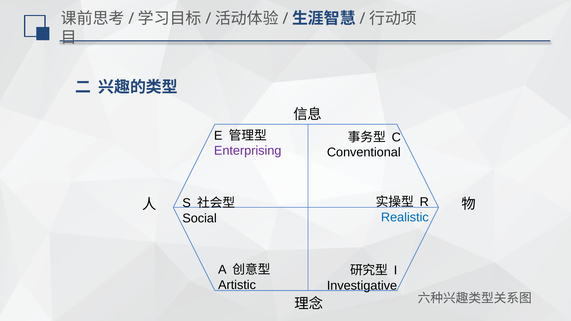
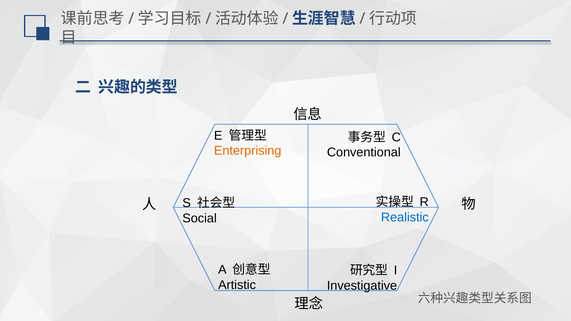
Enterprising colour: purple -> orange
